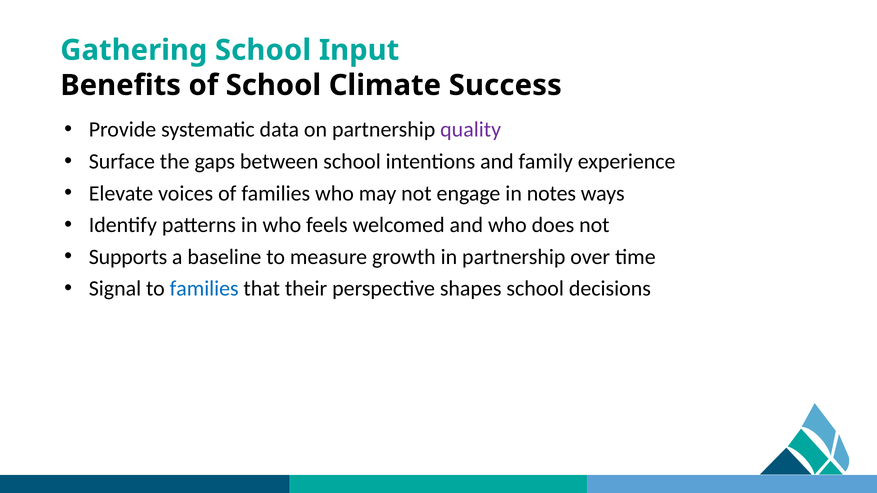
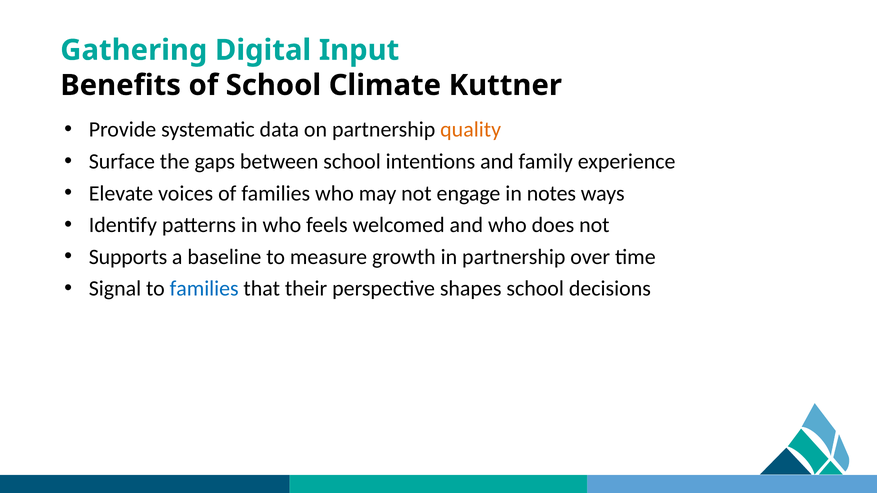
Gathering School: School -> Digital
Success: Success -> Kuttner
quality colour: purple -> orange
